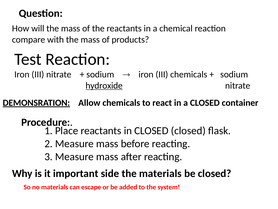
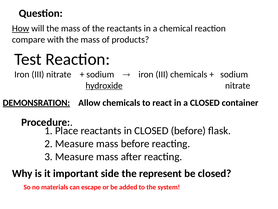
How underline: none -> present
CLOSED closed: closed -> before
the materials: materials -> represent
